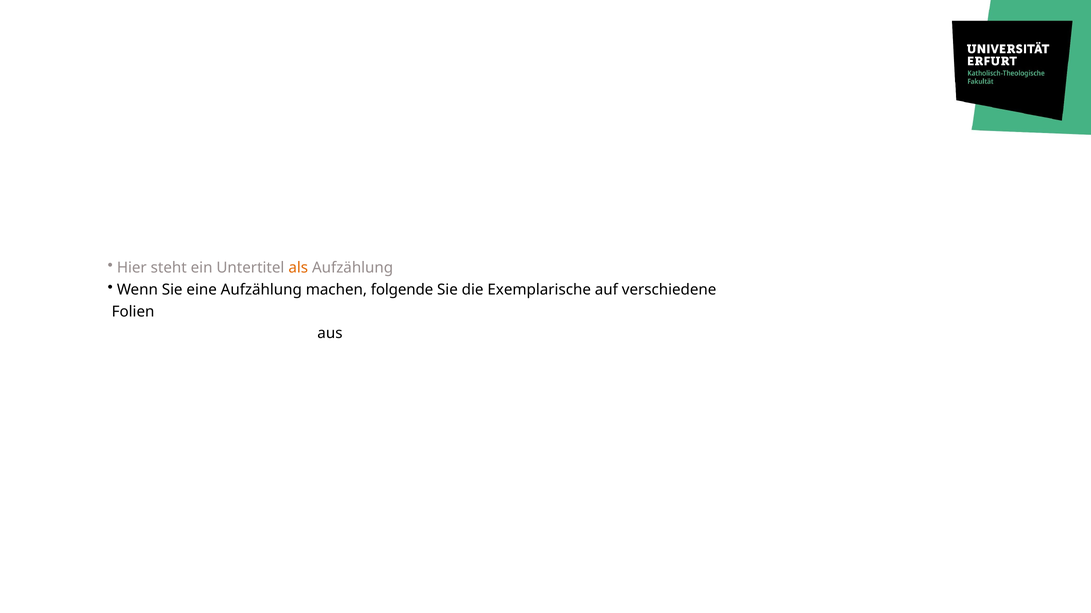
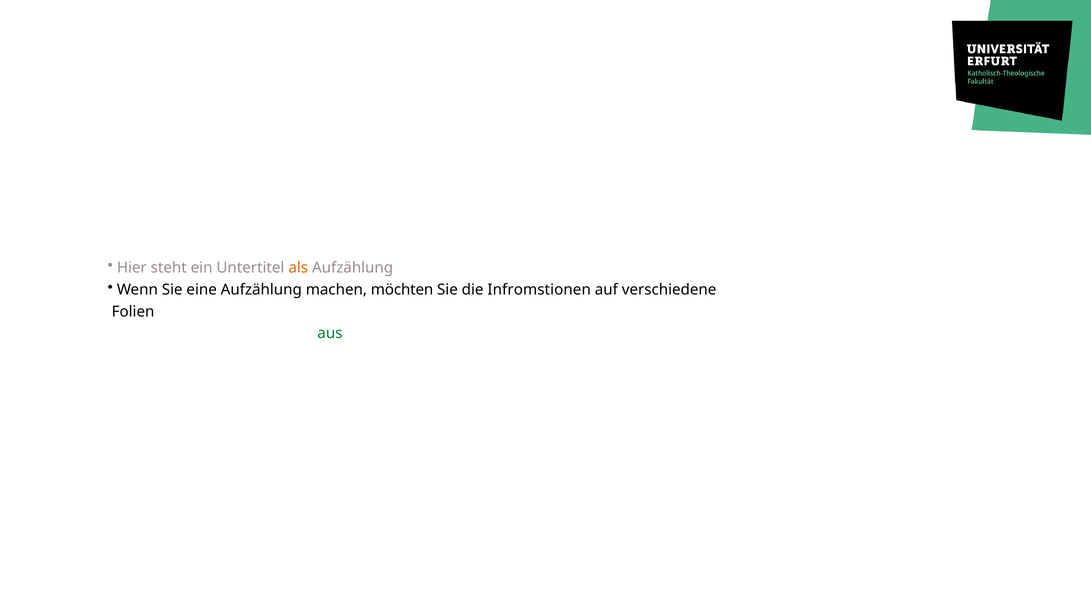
folgende: folgende -> möchten
Exemplarische: Exemplarische -> Infromstionen
aus colour: black -> green
